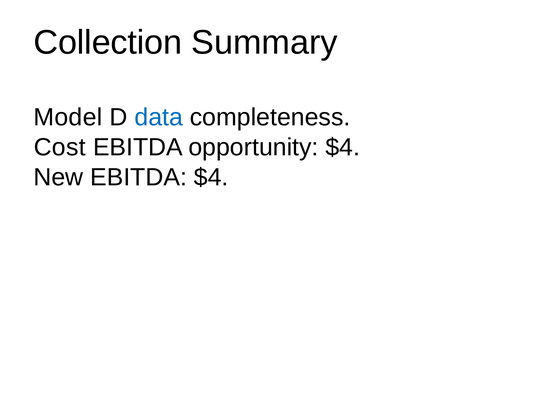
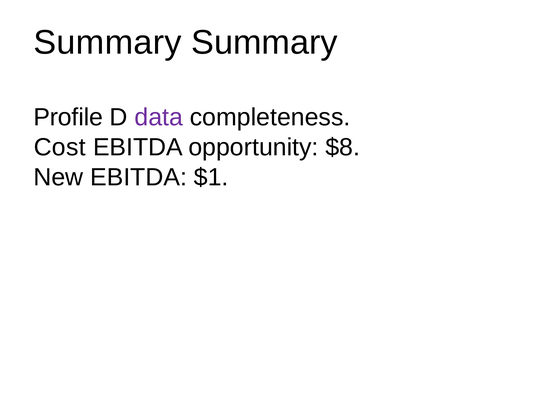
Collection at (108, 43): Collection -> Summary
Model: Model -> Profile
data colour: blue -> purple
opportunity $4: $4 -> $8
EBITDA $4: $4 -> $1
